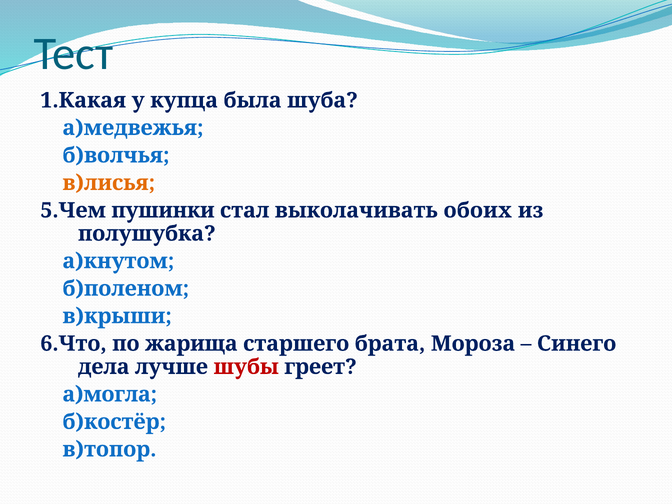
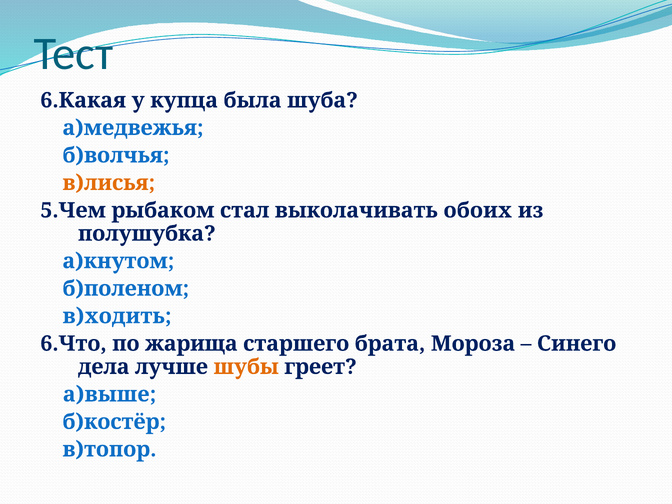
1.Какая: 1.Какая -> 6.Какая
пушинки: пушинки -> рыбаком
в)крыши: в)крыши -> в)ходить
шубы colour: red -> orange
а)могла: а)могла -> а)выше
